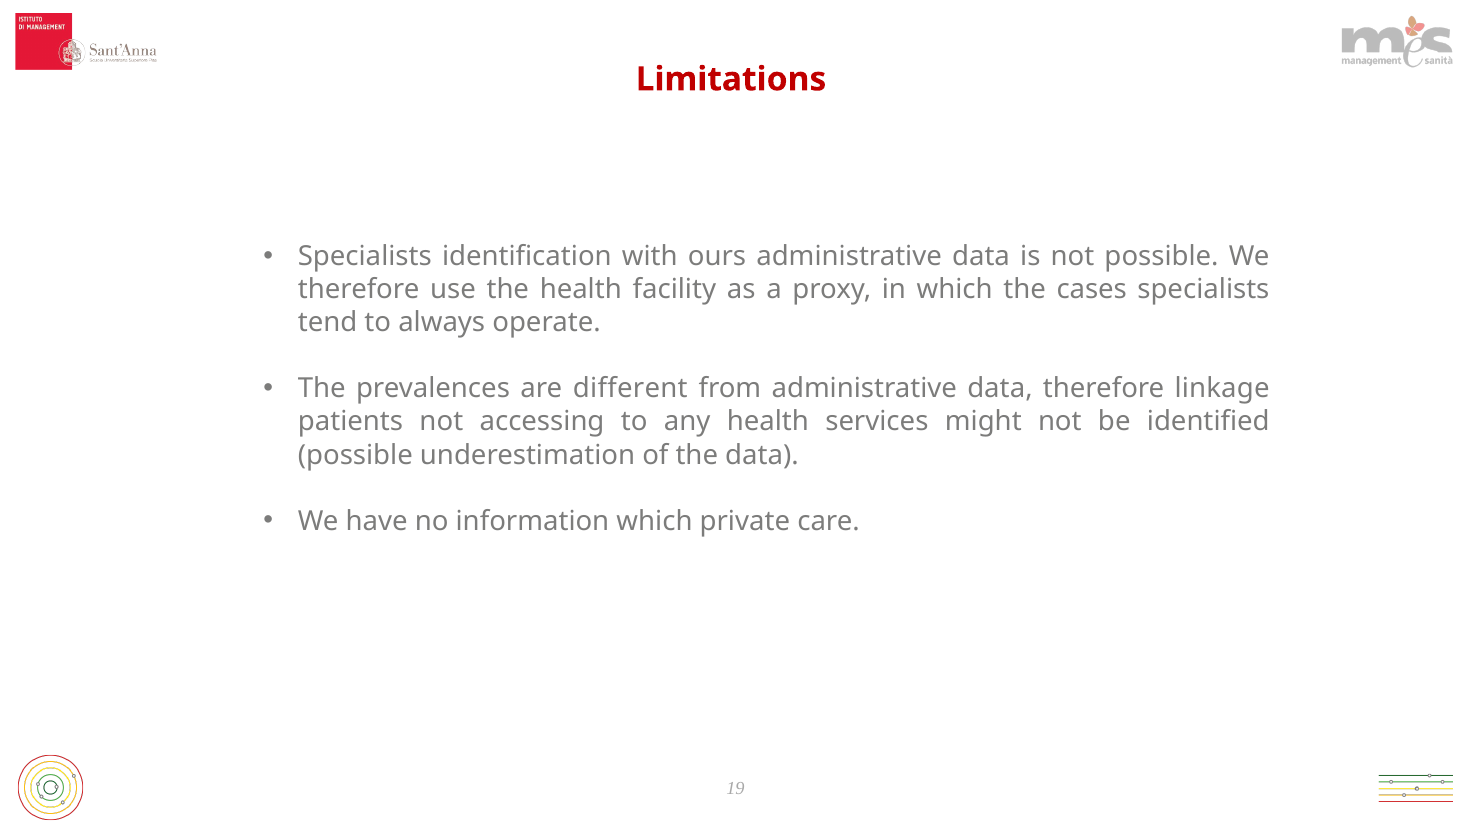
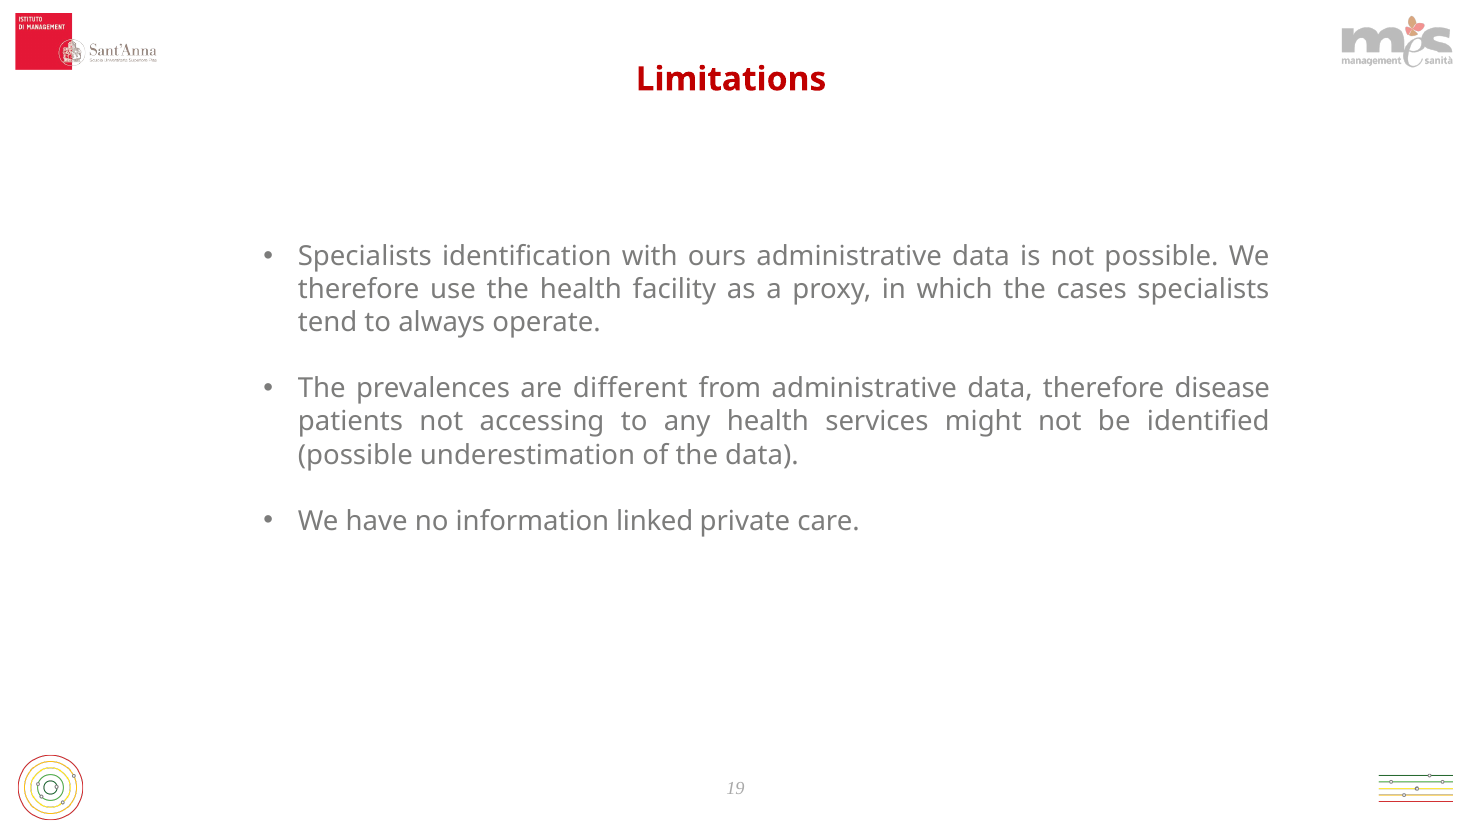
linkage: linkage -> disease
information which: which -> linked
